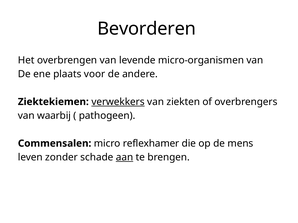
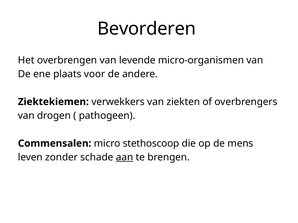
verwekkers underline: present -> none
waarbij: waarbij -> drogen
reflexhamer: reflexhamer -> stethoscoop
